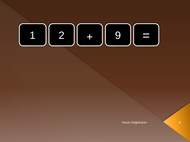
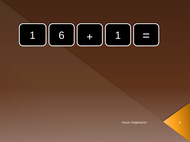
2: 2 -> 6
9 at (118, 36): 9 -> 1
